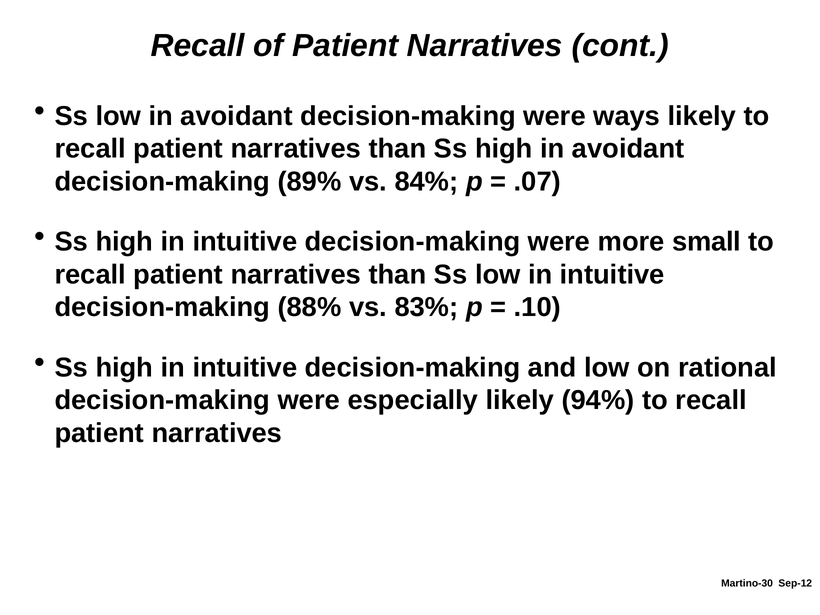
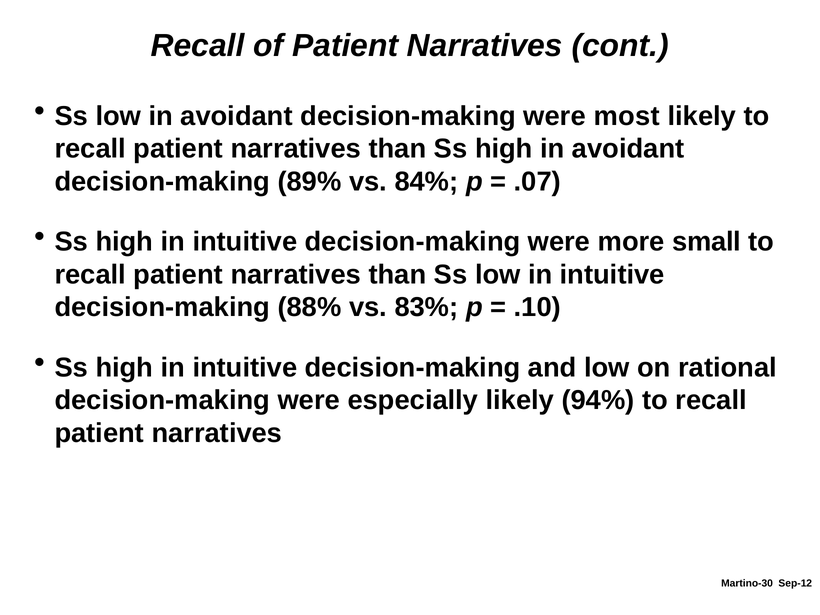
ways: ways -> most
